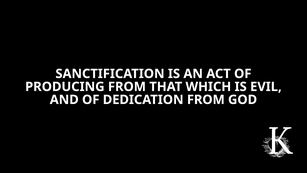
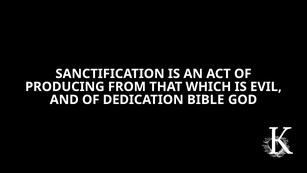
DEDICATION FROM: FROM -> BIBLE
